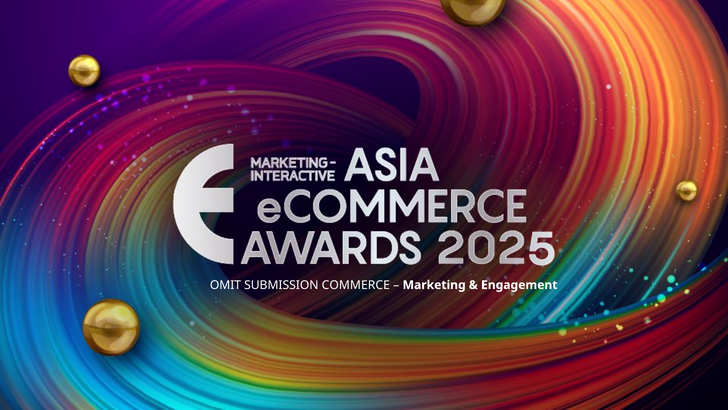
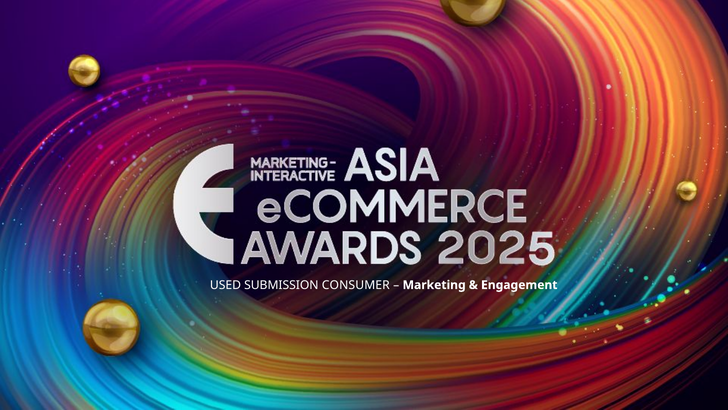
OMIT: OMIT -> USED
COMMERCE: COMMERCE -> CONSUMER
